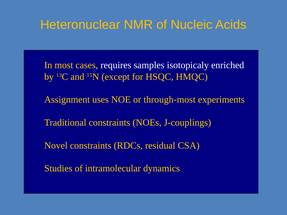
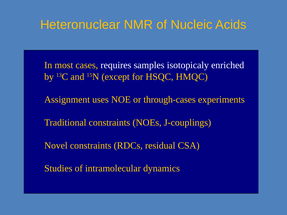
through-most: through-most -> through-cases
